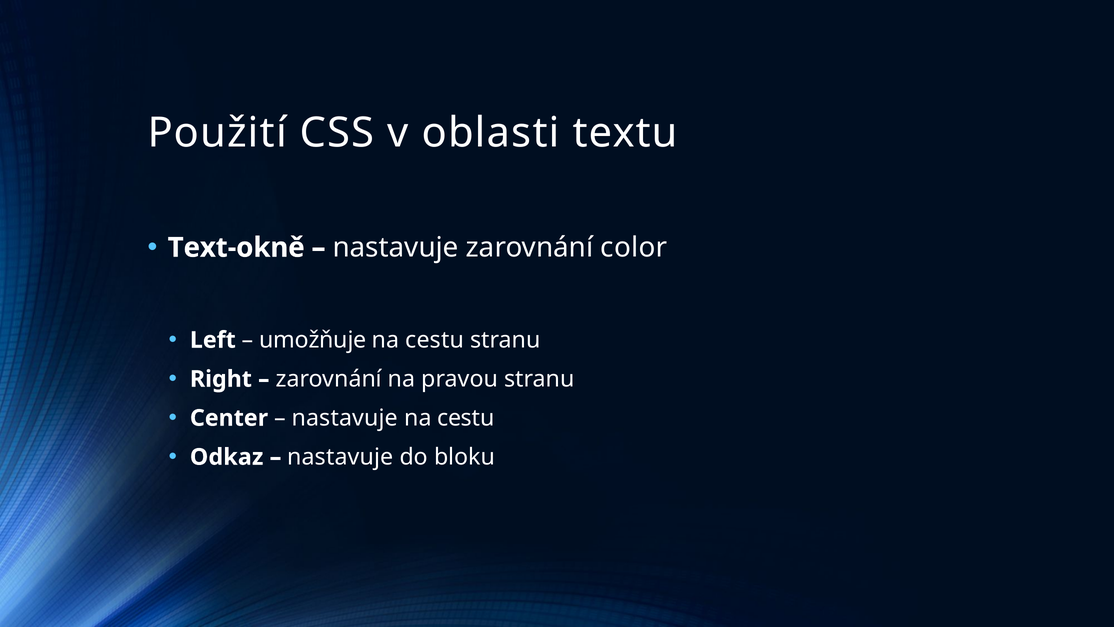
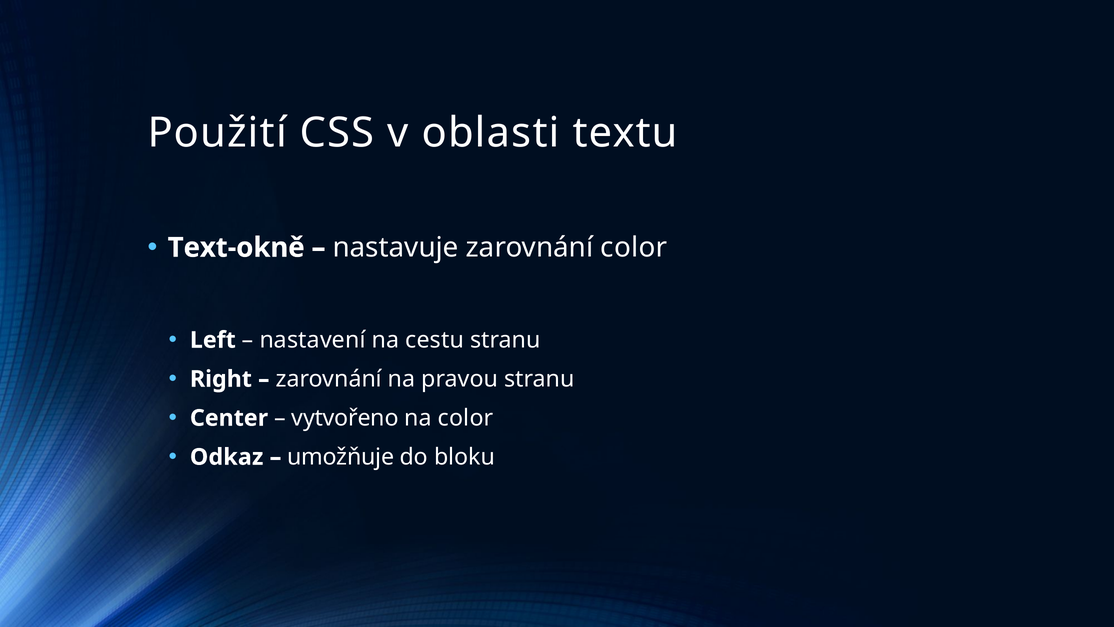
umožňuje: umožňuje -> nastavení
nastavuje at (345, 418): nastavuje -> vytvořeno
cestu at (466, 418): cestu -> color
nastavuje at (340, 457): nastavuje -> umožňuje
